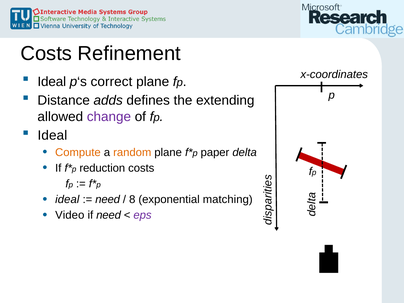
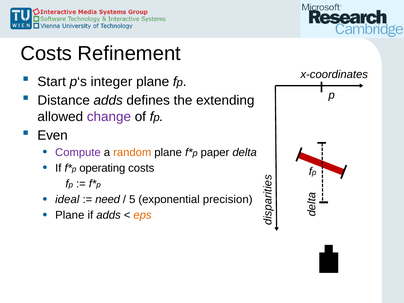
Ideal at (52, 82): Ideal -> Start
correct: correct -> integer
Ideal at (52, 135): Ideal -> Even
Compute colour: orange -> purple
reduction: reduction -> operating
8: 8 -> 5
matching: matching -> precision
Video at (70, 215): Video -> Plane
if need: need -> adds
eps colour: purple -> orange
